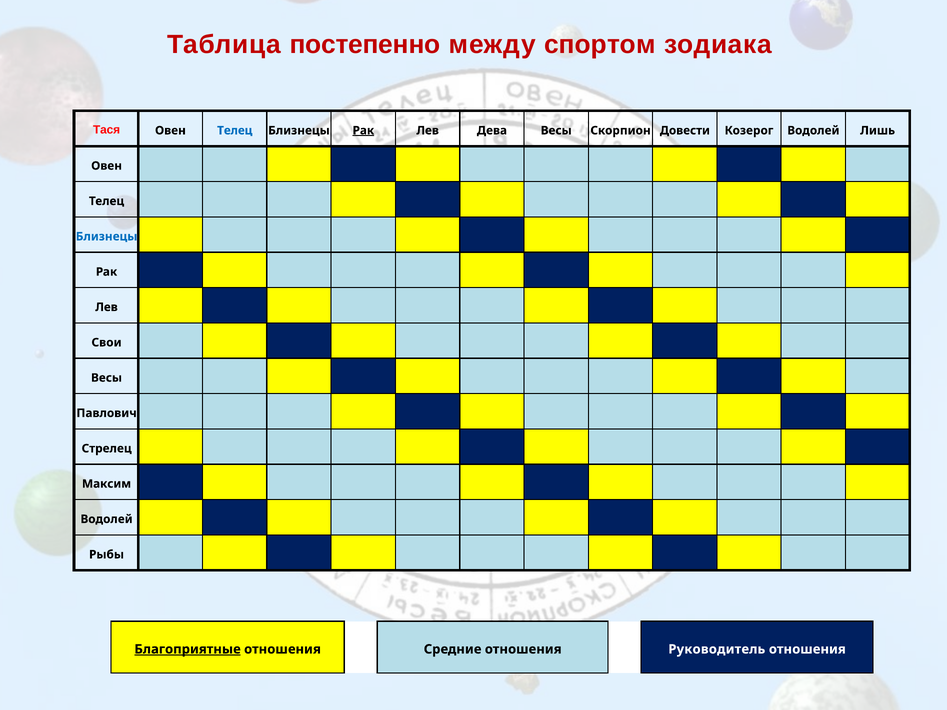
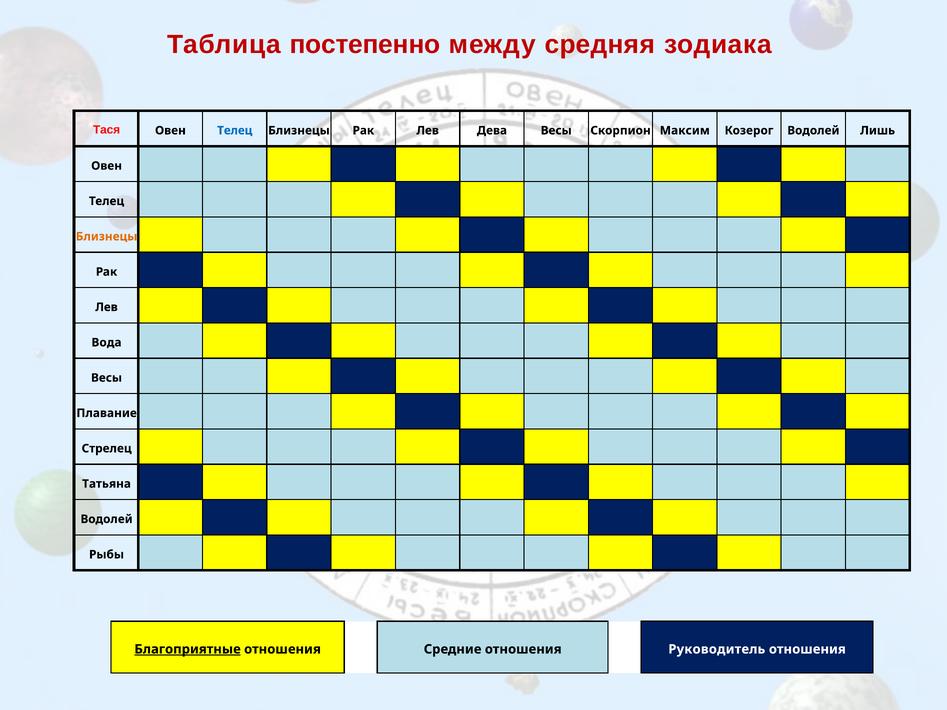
спортом: спортом -> средняя
Рак at (363, 131) underline: present -> none
Довести: Довести -> Максим
Близнецы at (107, 237) colour: blue -> orange
Свои: Свои -> Вода
Павлович: Павлович -> Плавание
Максим: Максим -> Татьяна
